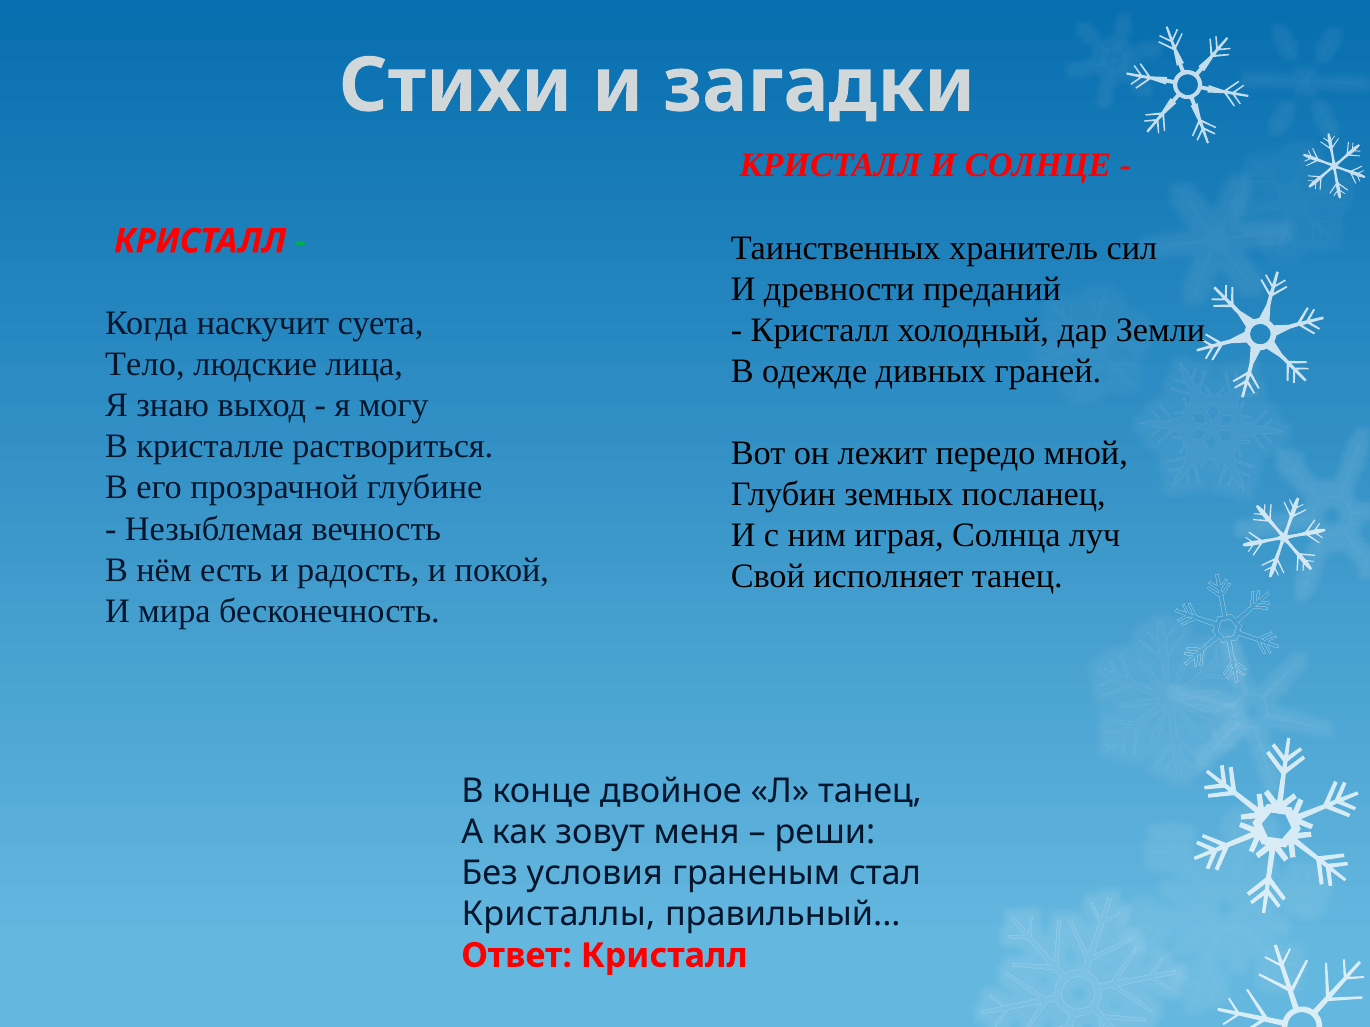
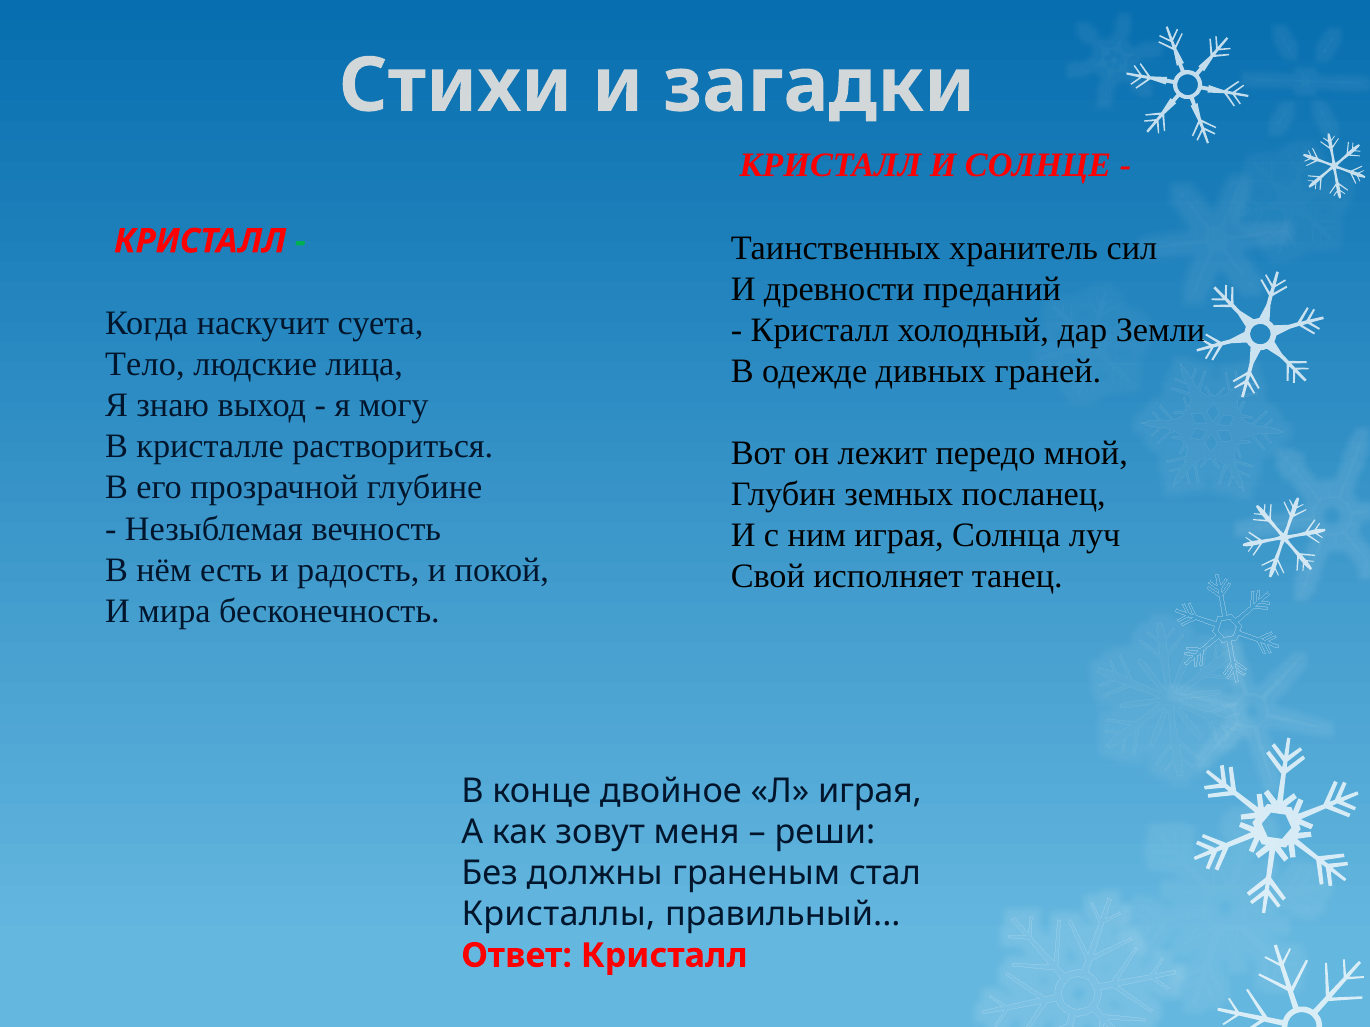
Л танец: танец -> играя
условия: условия -> должны
